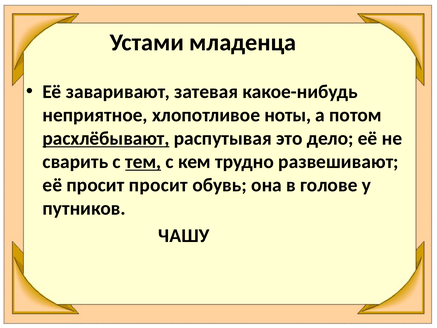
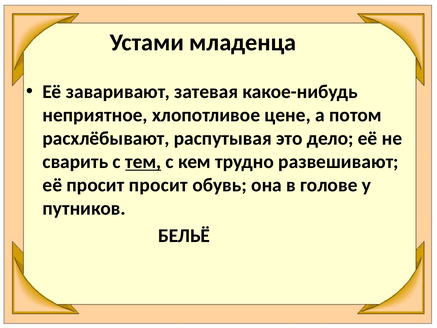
ноты: ноты -> цене
расхлёбывают underline: present -> none
ЧАШУ: ЧАШУ -> БЕЛЬЁ
